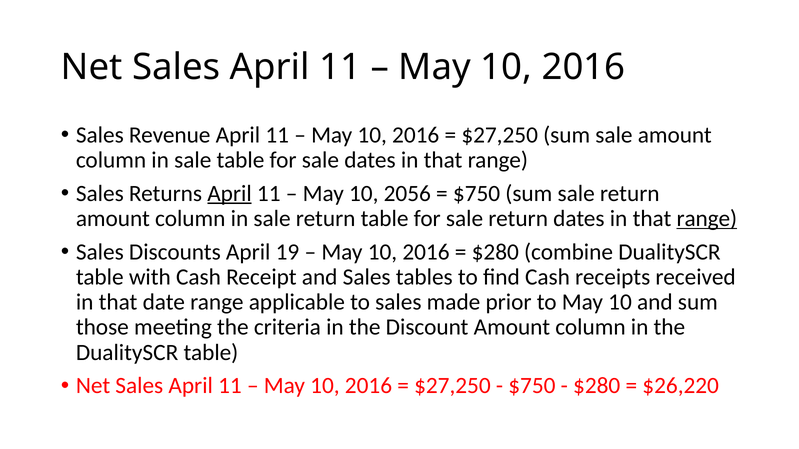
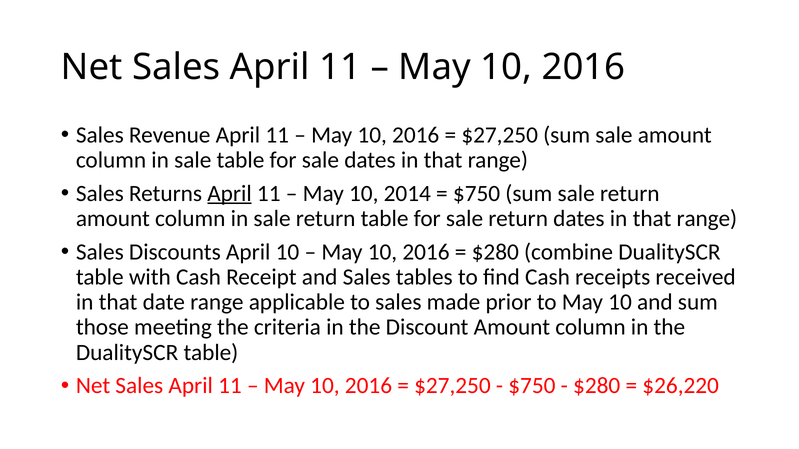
2056: 2056 -> 2014
range at (707, 219) underline: present -> none
April 19: 19 -> 10
